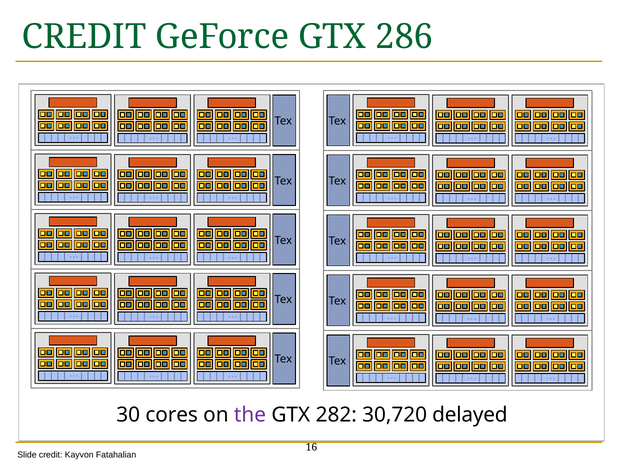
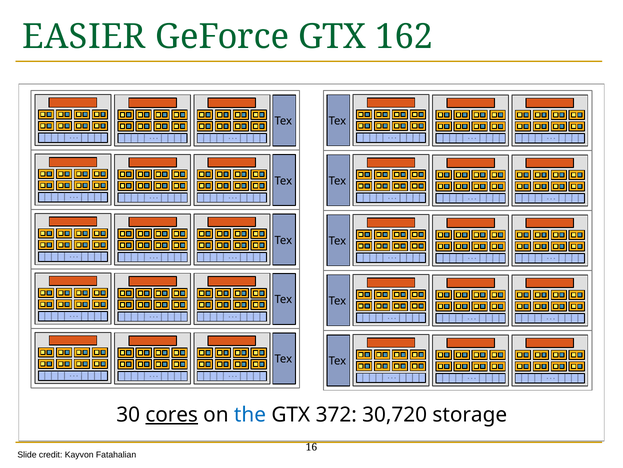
CREDIT at (84, 37): CREDIT -> EASIER
286: 286 -> 162
cores underline: none -> present
the colour: purple -> blue
282: 282 -> 372
delayed: delayed -> storage
